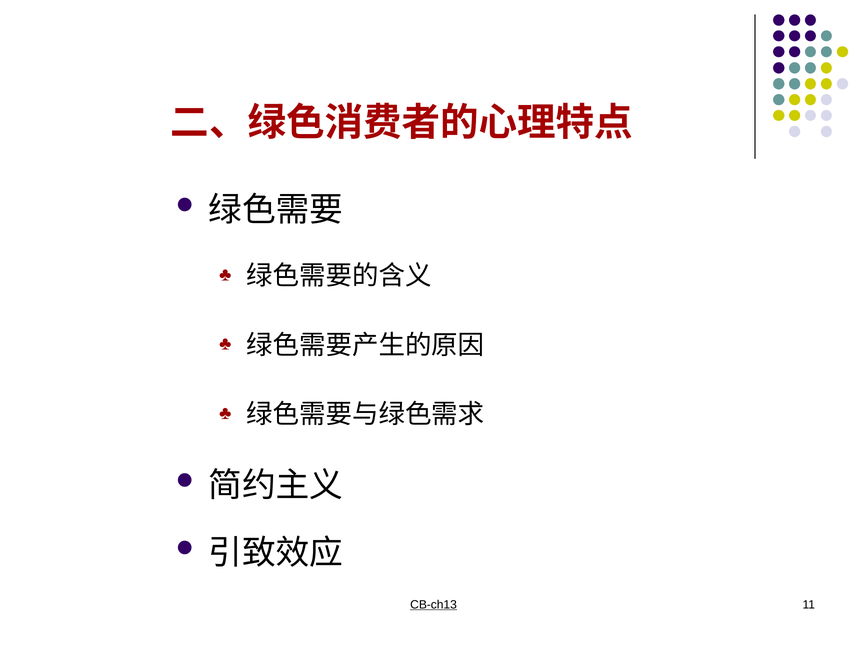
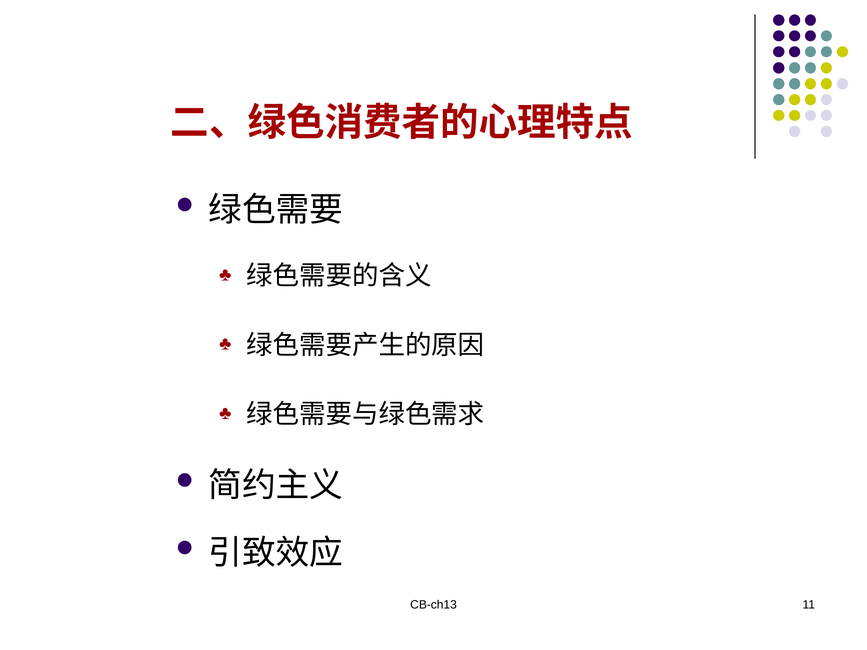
CB-ch13 underline: present -> none
